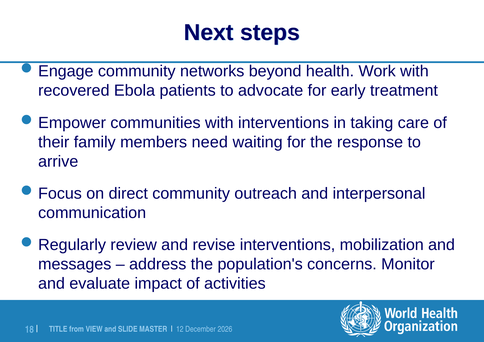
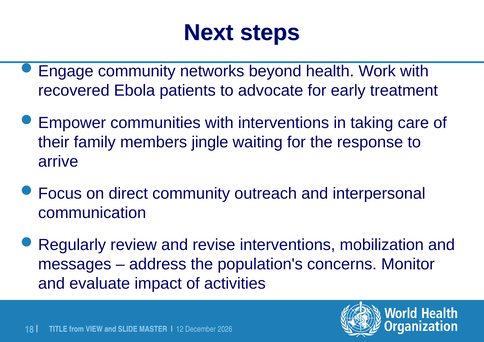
need: need -> jingle
